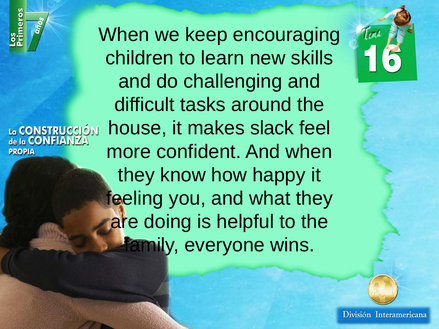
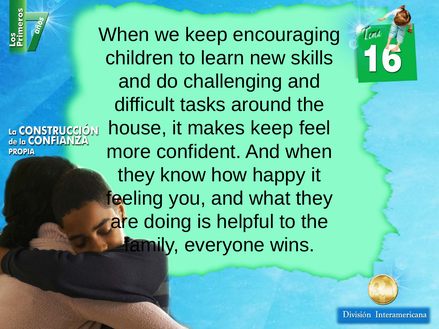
makes slack: slack -> keep
